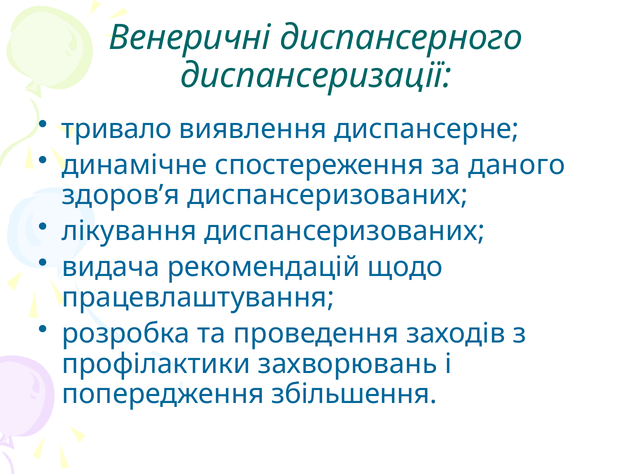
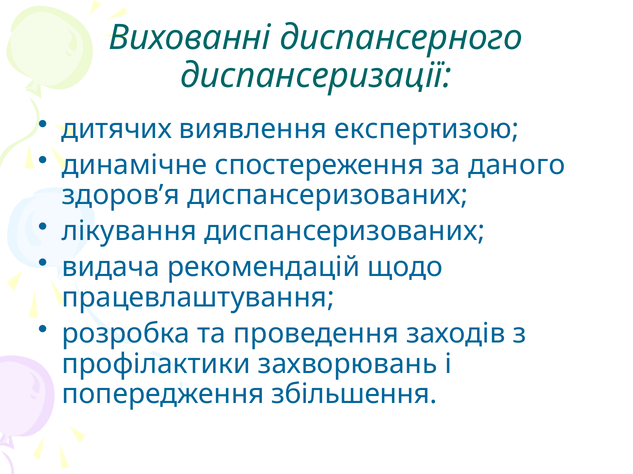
Венеричні: Венеричні -> Вихованні
тривало: тривало -> дитячих
диспансерне: диспансерне -> експертизою
